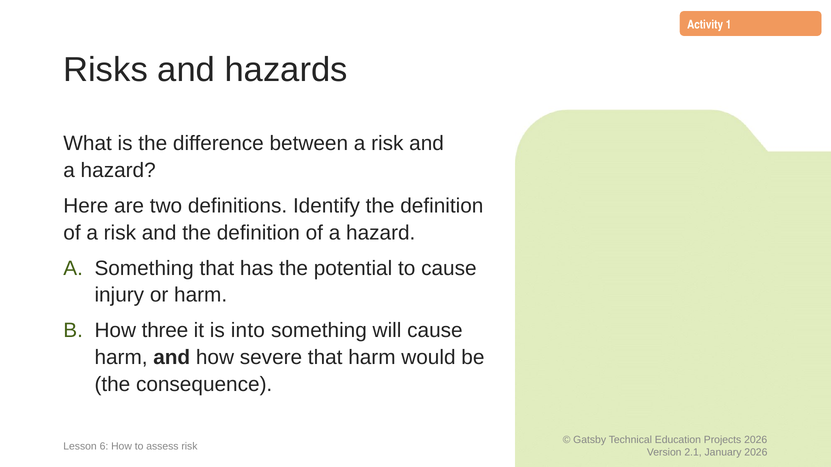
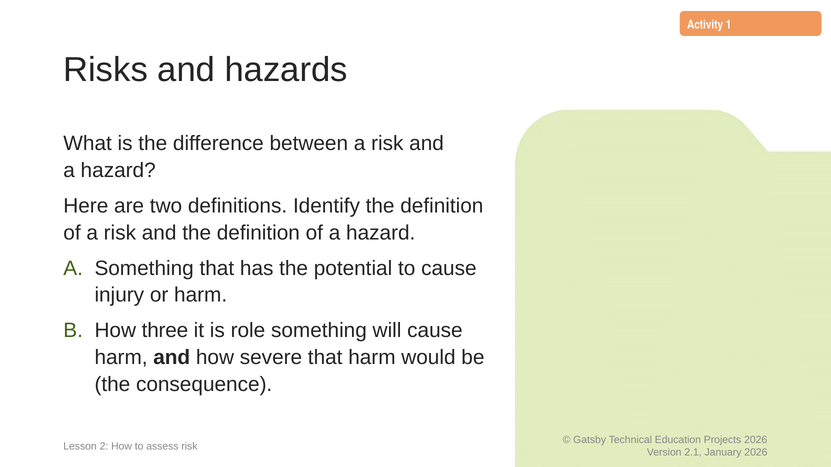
into: into -> role
6: 6 -> 2
